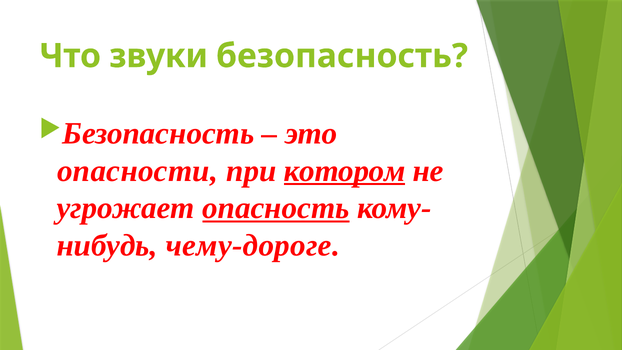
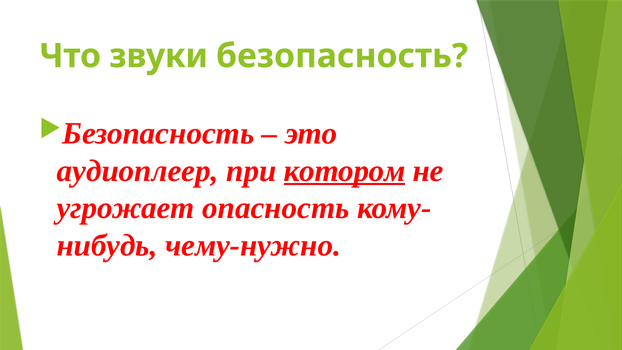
опасности: опасности -> аудиоплеер
опасность underline: present -> none
чему-дороге: чему-дороге -> чему-нужно
